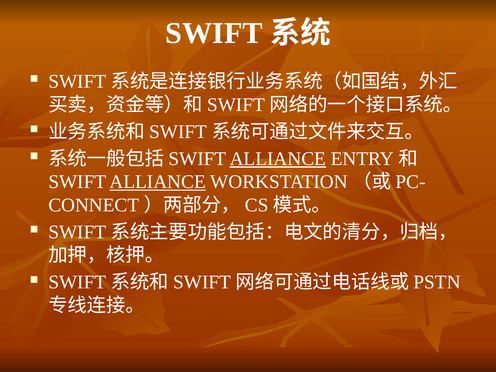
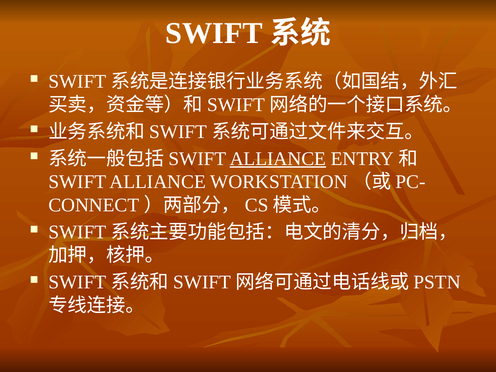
ALLIANCE at (158, 182) underline: present -> none
